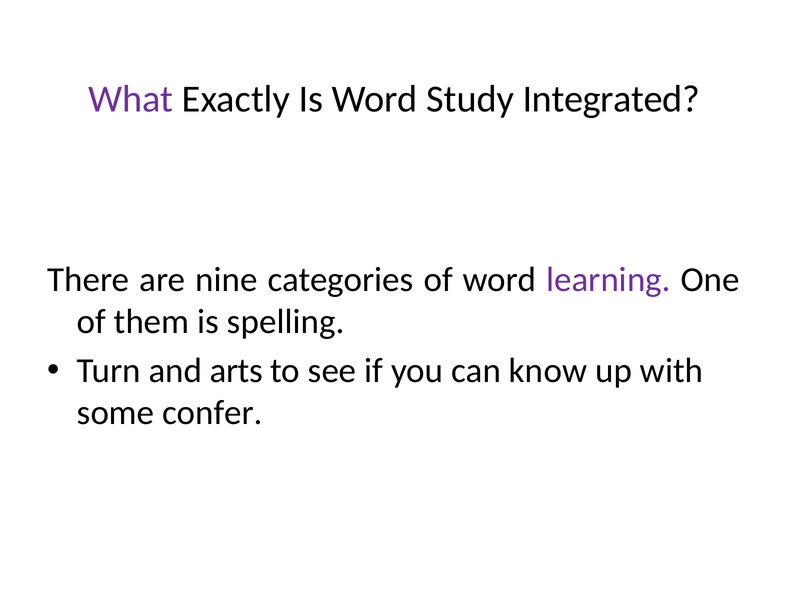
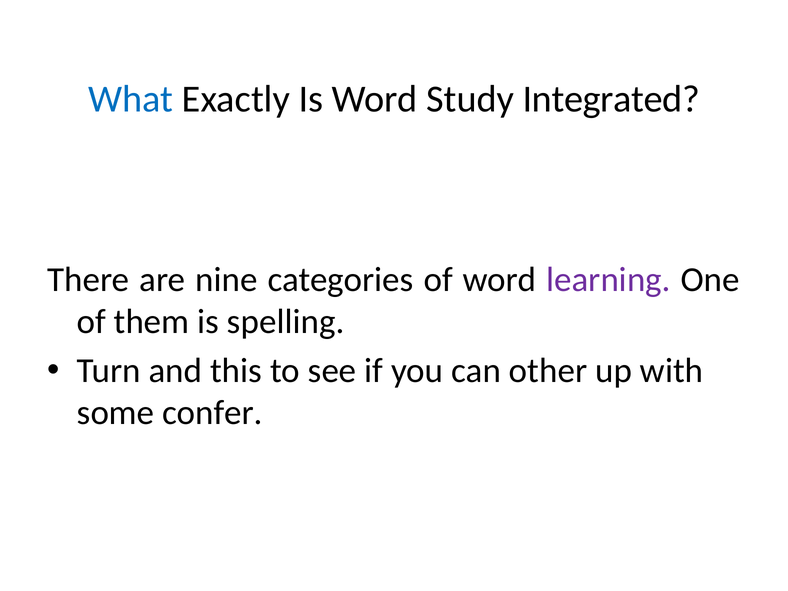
What colour: purple -> blue
arts: arts -> this
know: know -> other
